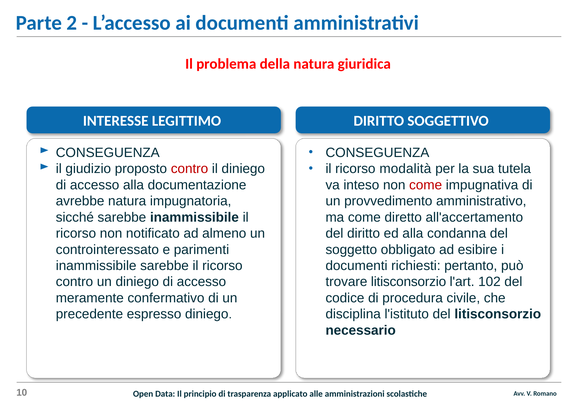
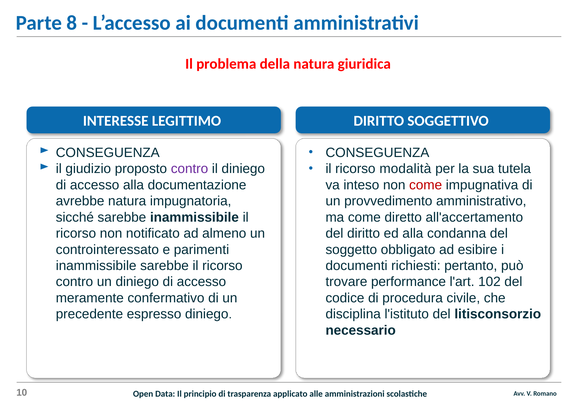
2: 2 -> 8
contro at (190, 169) colour: red -> purple
trovare litisconsorzio: litisconsorzio -> performance
